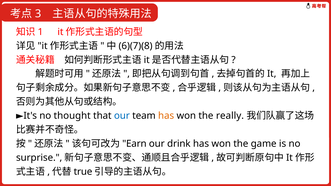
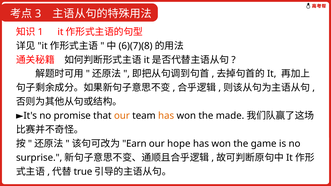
thought: thought -> promise
our at (122, 116) colour: blue -> orange
really: really -> made
drink: drink -> hope
